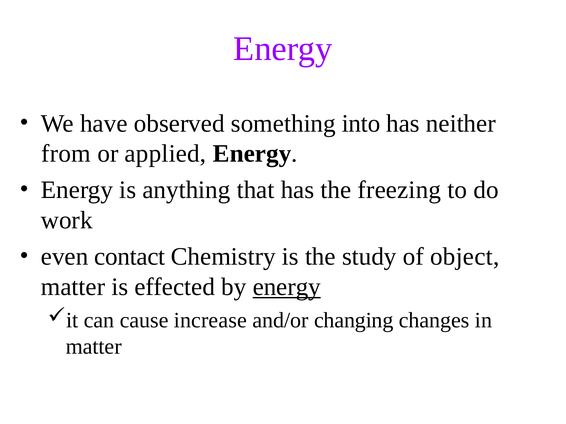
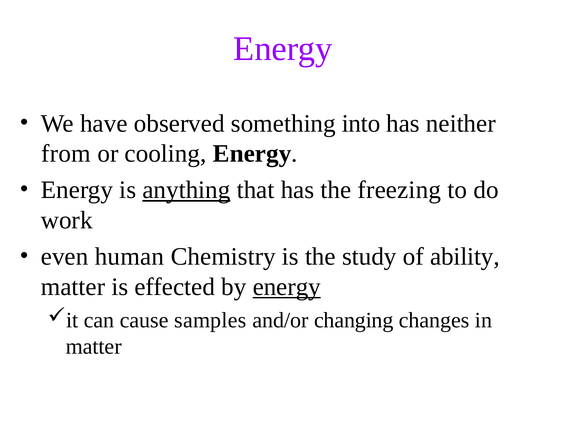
applied: applied -> cooling
anything underline: none -> present
contact: contact -> human
object: object -> ability
increase: increase -> samples
